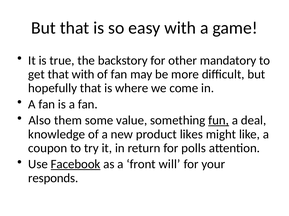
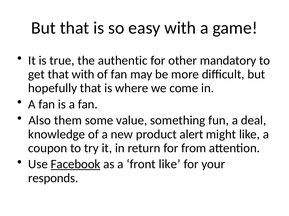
backstory: backstory -> authentic
fun underline: present -> none
likes: likes -> alert
polls: polls -> from
front will: will -> like
